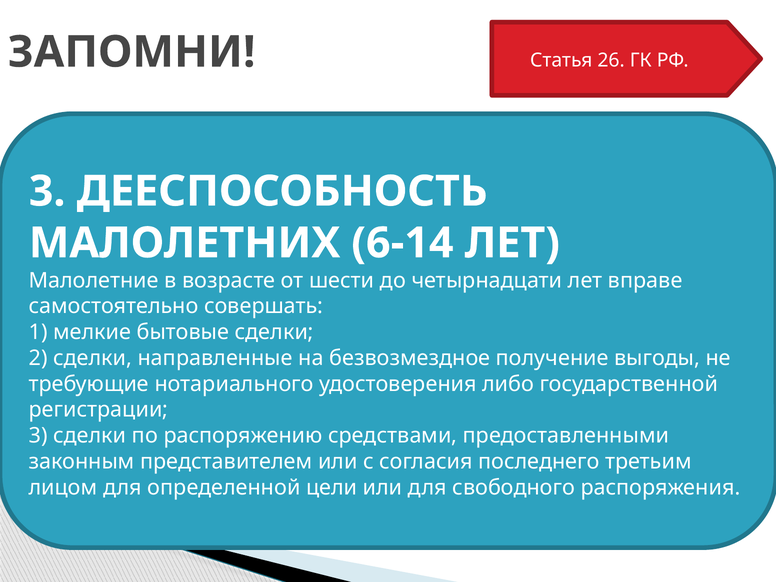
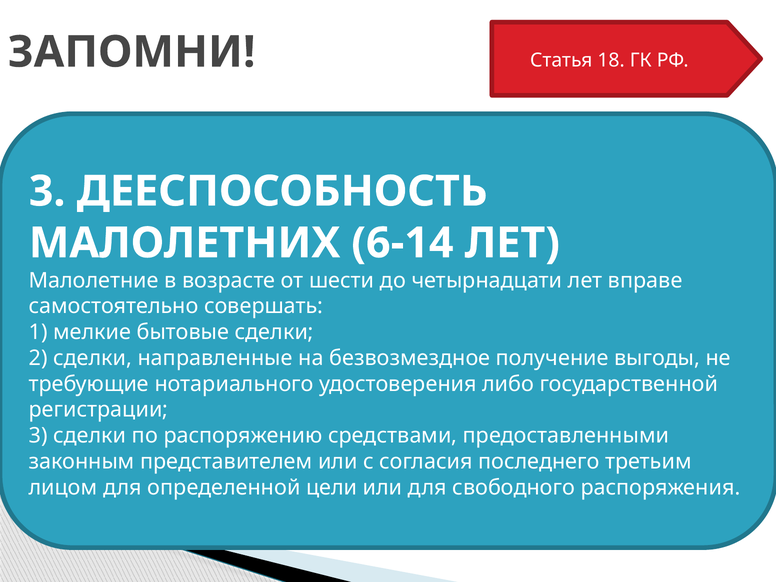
26: 26 -> 18
